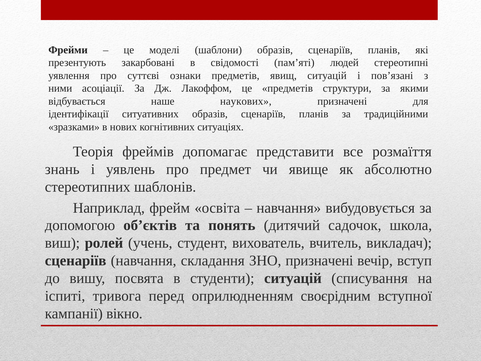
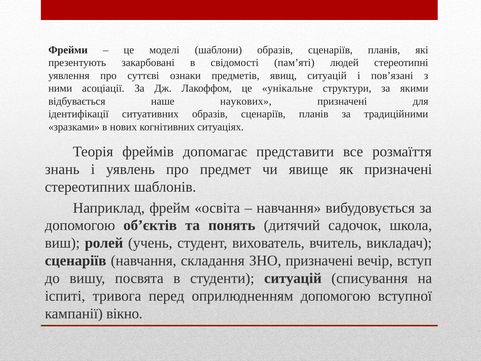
це предметів: предметів -> унікальне
як абсолютно: абсолютно -> призначені
оприлюдненням своєрідним: своєрідним -> допомогою
